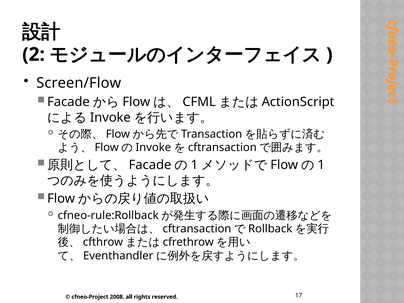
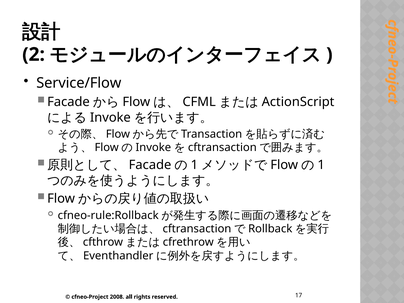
Screen/Flow: Screen/Flow -> Service/Flow
